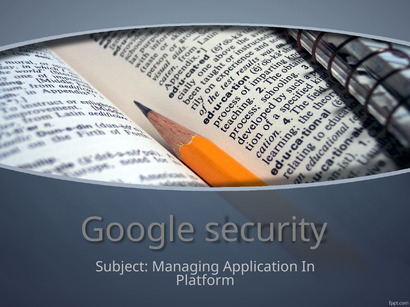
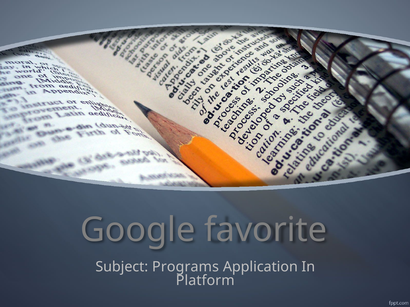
security: security -> favorite
Managing: Managing -> Programs
